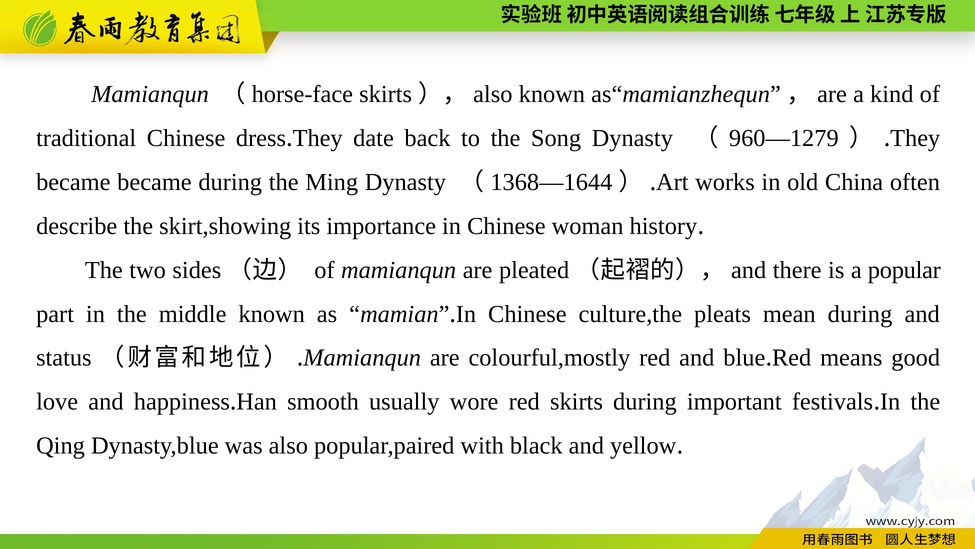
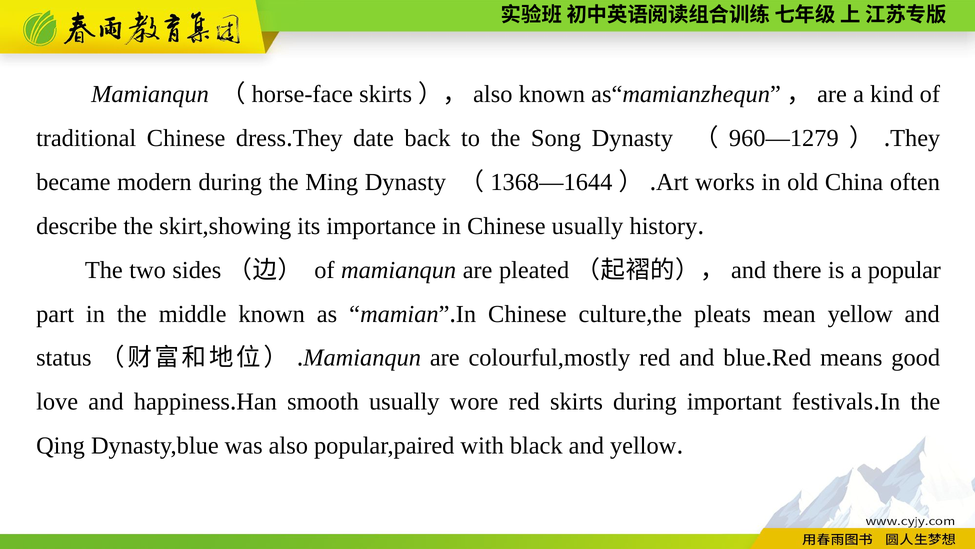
became became: became -> modern
Chinese woman: woman -> usually
mean during: during -> yellow
